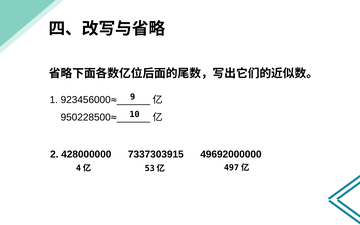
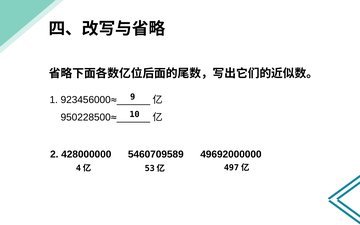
7337303915: 7337303915 -> 5460709589
